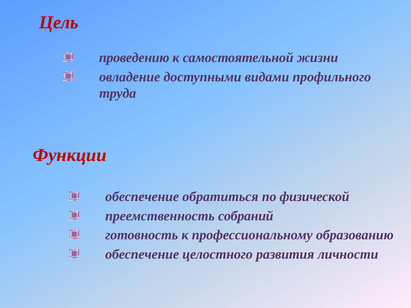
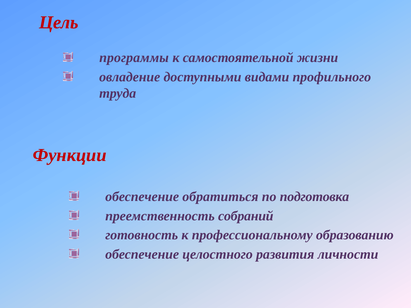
проведению: проведению -> программы
физической: физической -> подготовка
